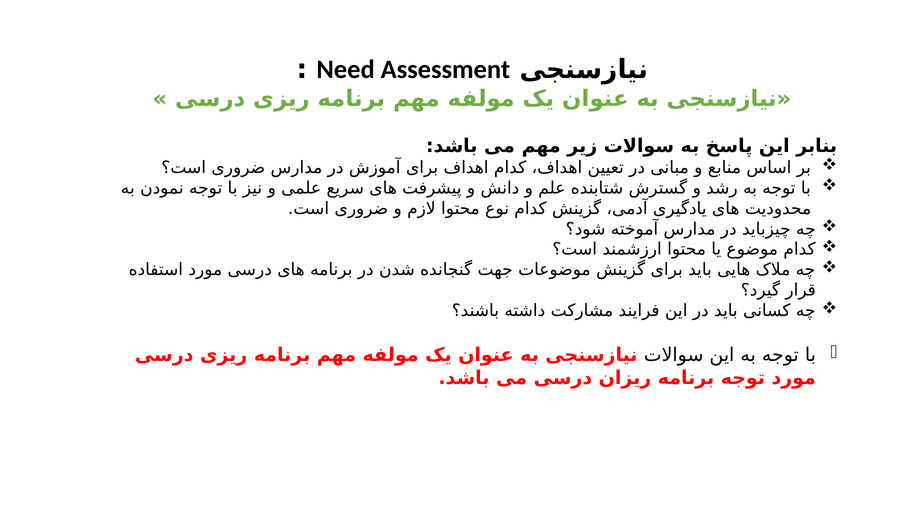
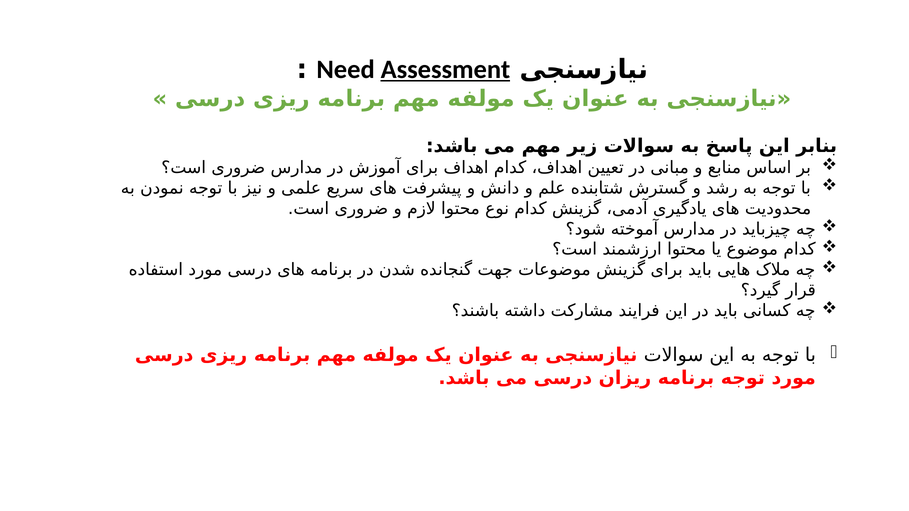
Assessment underline: none -> present
